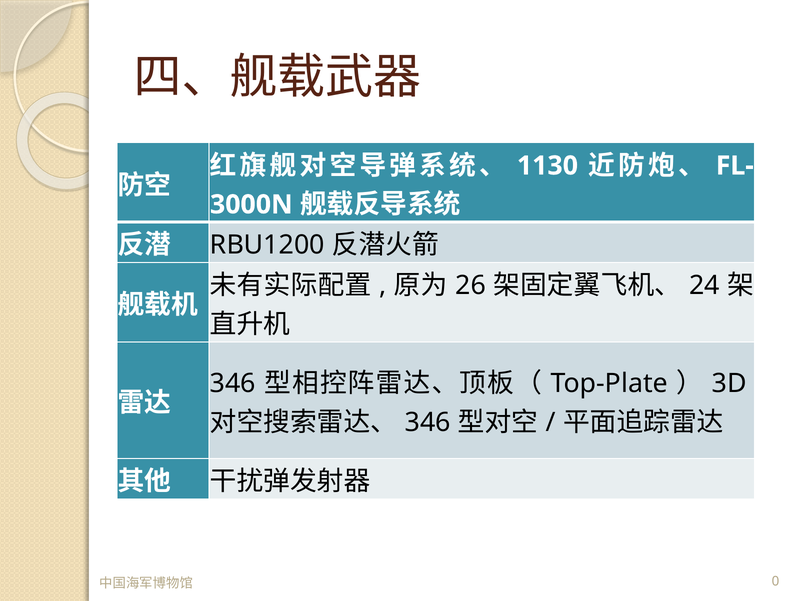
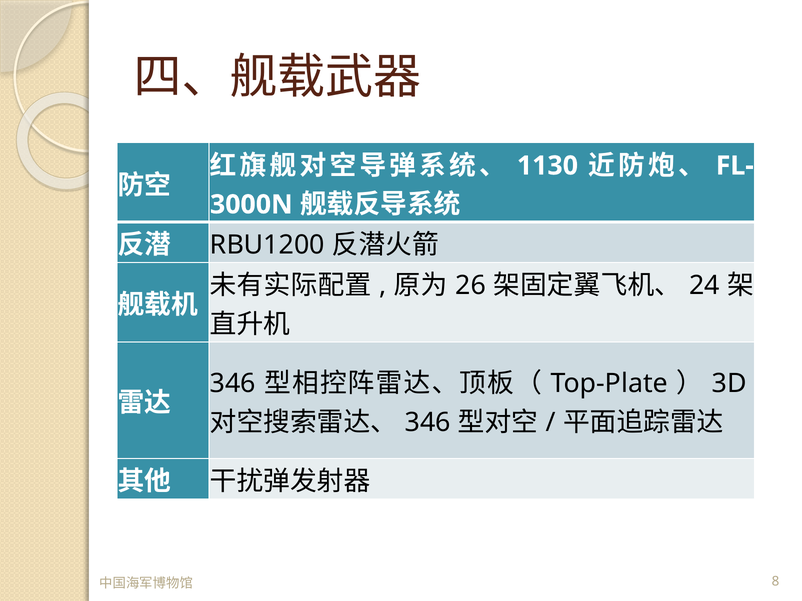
0: 0 -> 8
